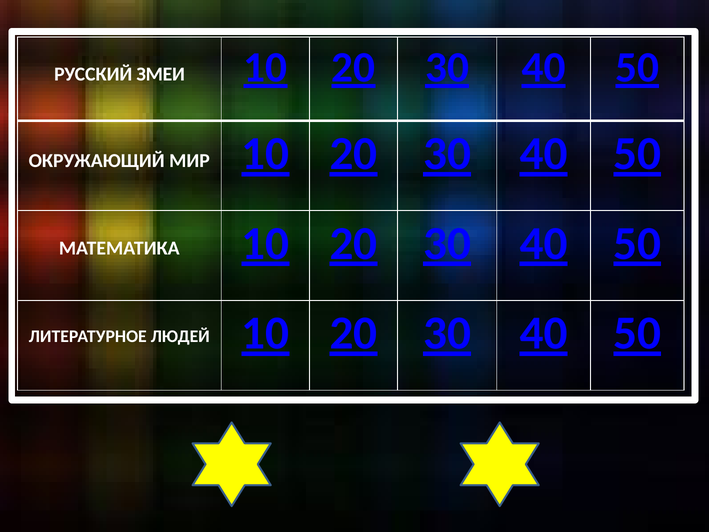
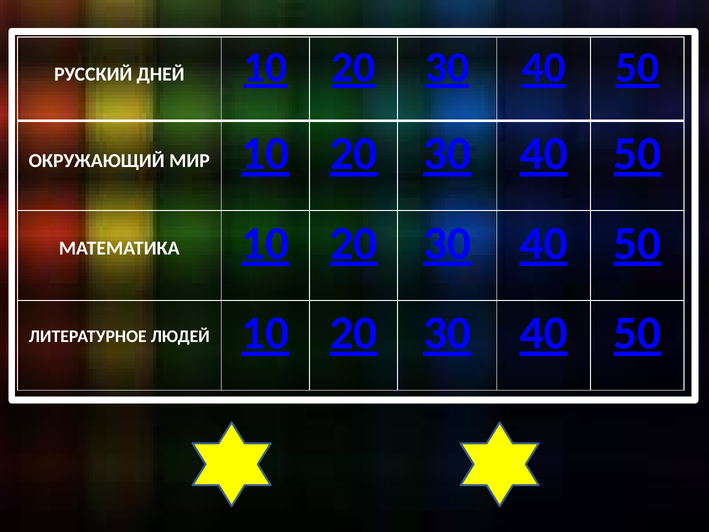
ЗМЕИ: ЗМЕИ -> ДНЕЙ
